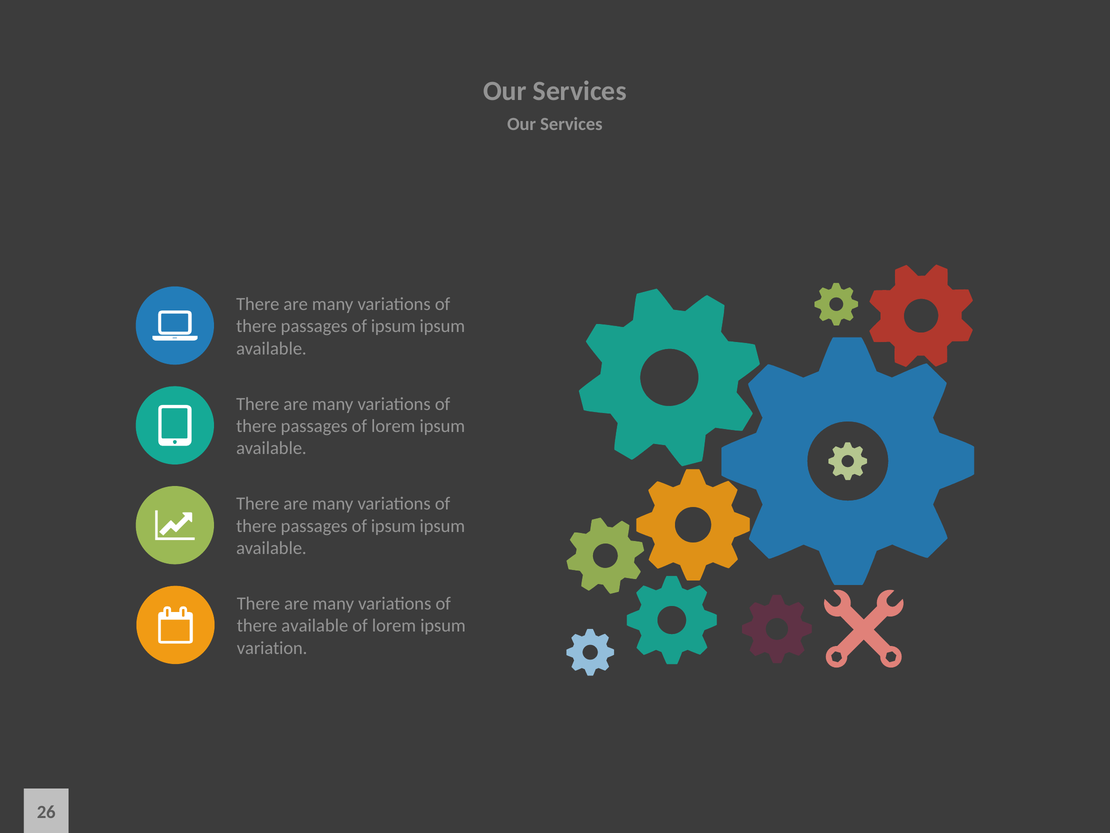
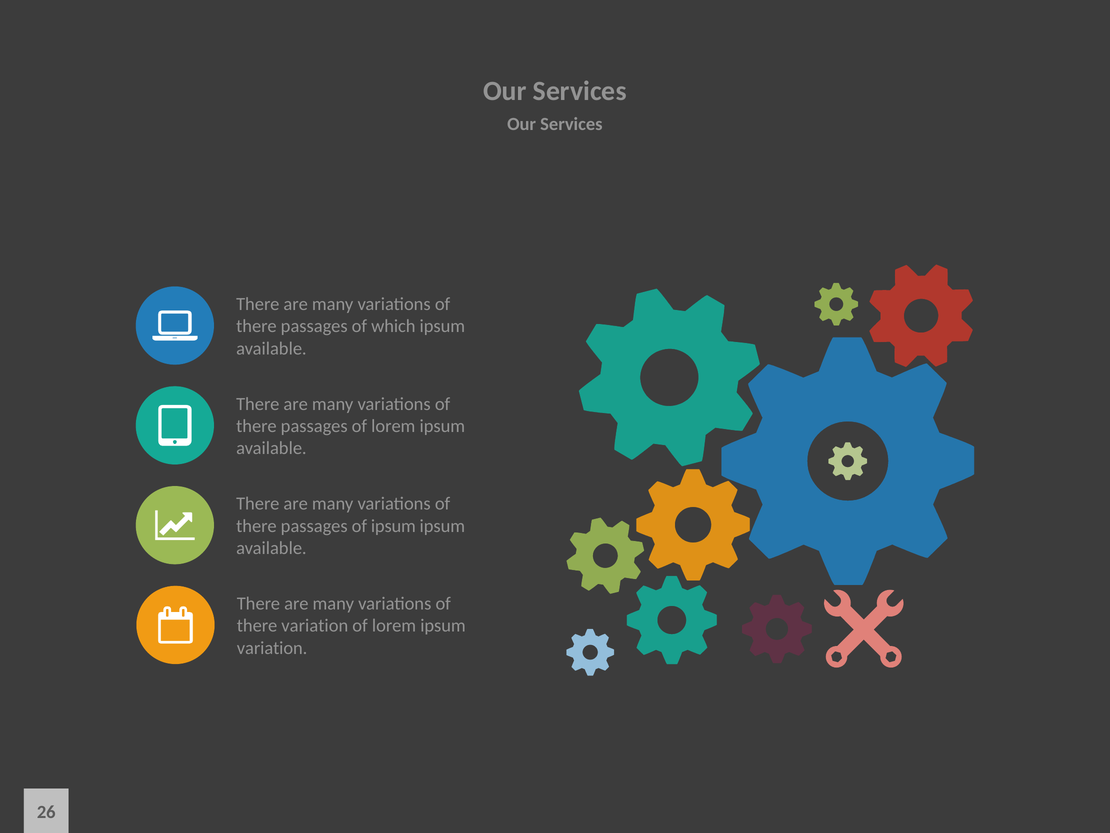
ipsum at (393, 326): ipsum -> which
there available: available -> variation
